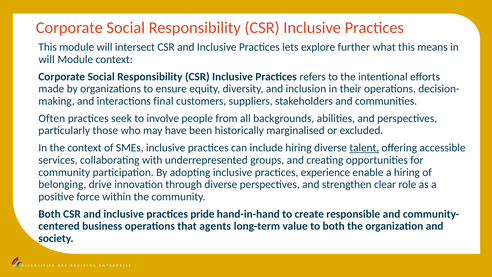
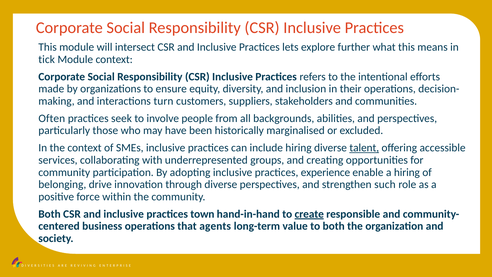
will at (47, 59): will -> tick
final: final -> turn
clear: clear -> such
pride: pride -> town
create underline: none -> present
